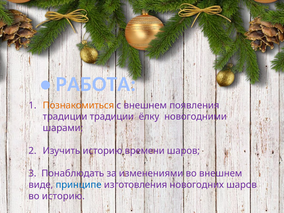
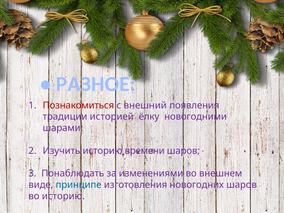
РАБОТА: РАБОТА -> РАЗНОЕ
Познакомиться colour: orange -> red
с внешнем: внешнем -> внешний
традиции традиции: традиции -> историей
